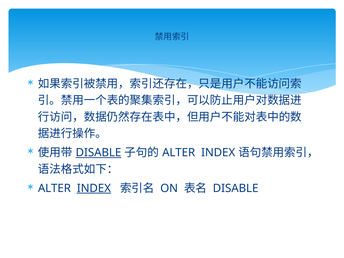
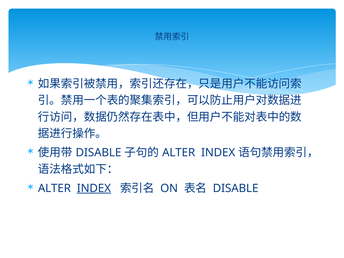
DISABLE at (99, 153) underline: present -> none
